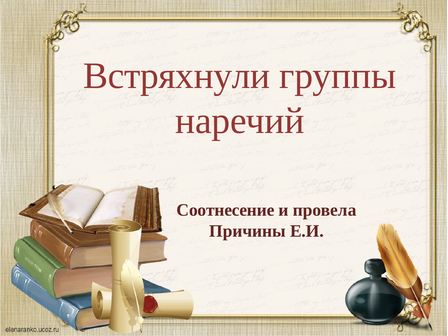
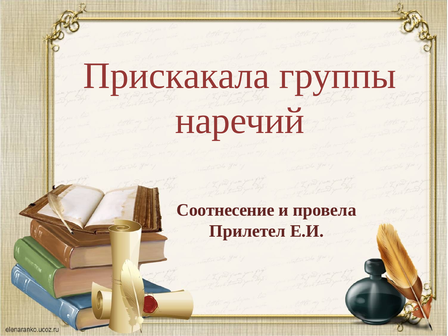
Встряхнули: Встряхнули -> Прискакала
Причины: Причины -> Прилетел
